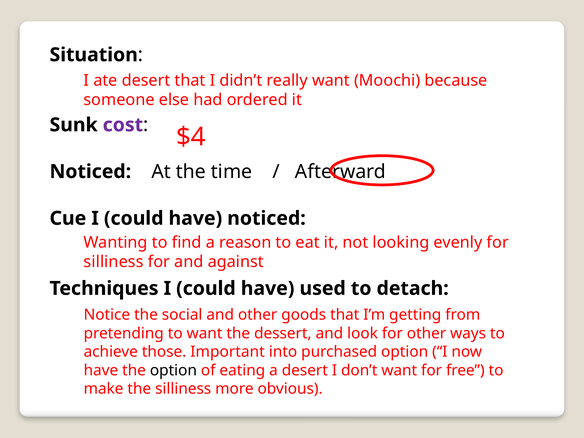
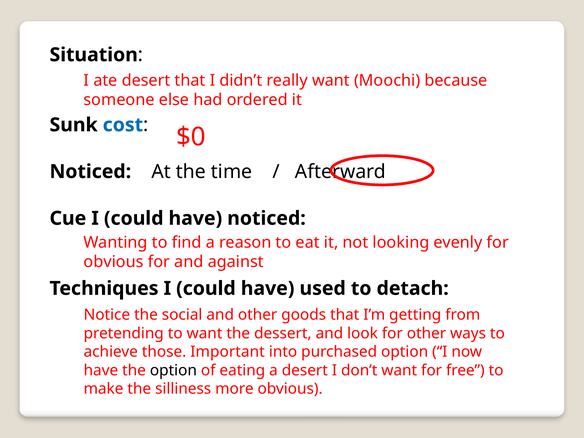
cost colour: purple -> blue
$4: $4 -> $0
silliness at (114, 262): silliness -> obvious
